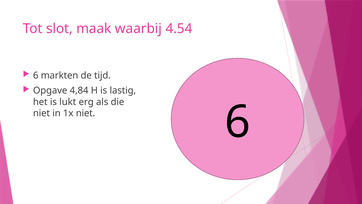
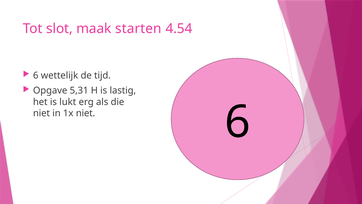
waarbij: waarbij -> starten
markten: markten -> wettelijk
4,84: 4,84 -> 5,31
